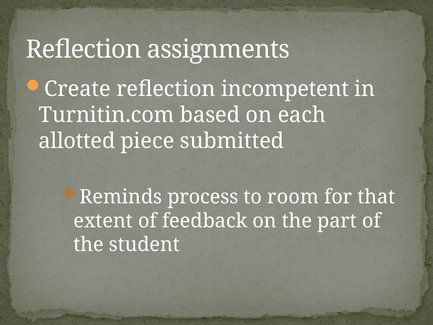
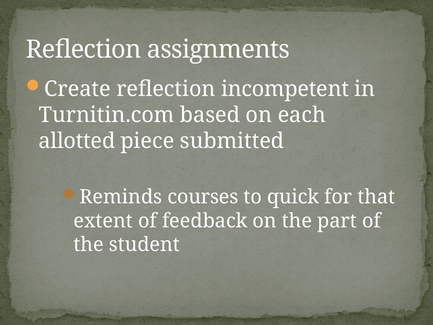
process: process -> courses
room: room -> quick
